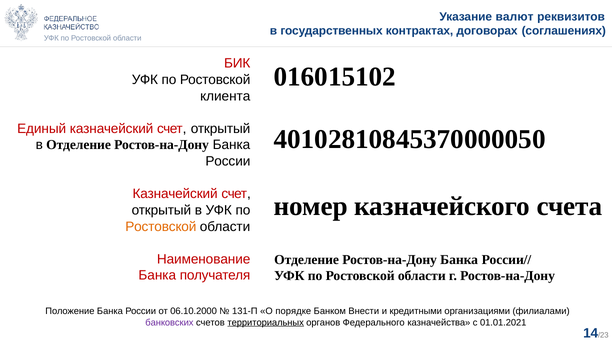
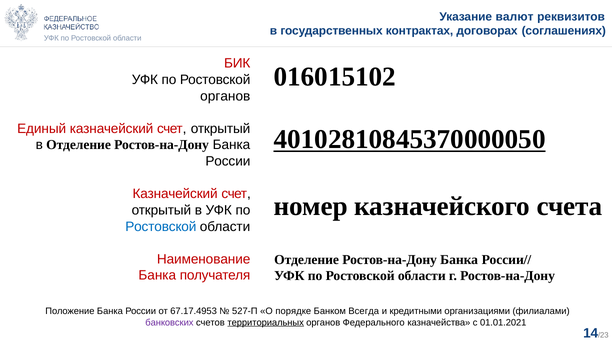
клиента at (225, 96): клиента -> органов
40102810845370000050 underline: none -> present
Ростовской at (161, 227) colour: orange -> blue
06.10.2000: 06.10.2000 -> 67.17.4953
131-П: 131-П -> 527-П
Внести: Внести -> Всегда
